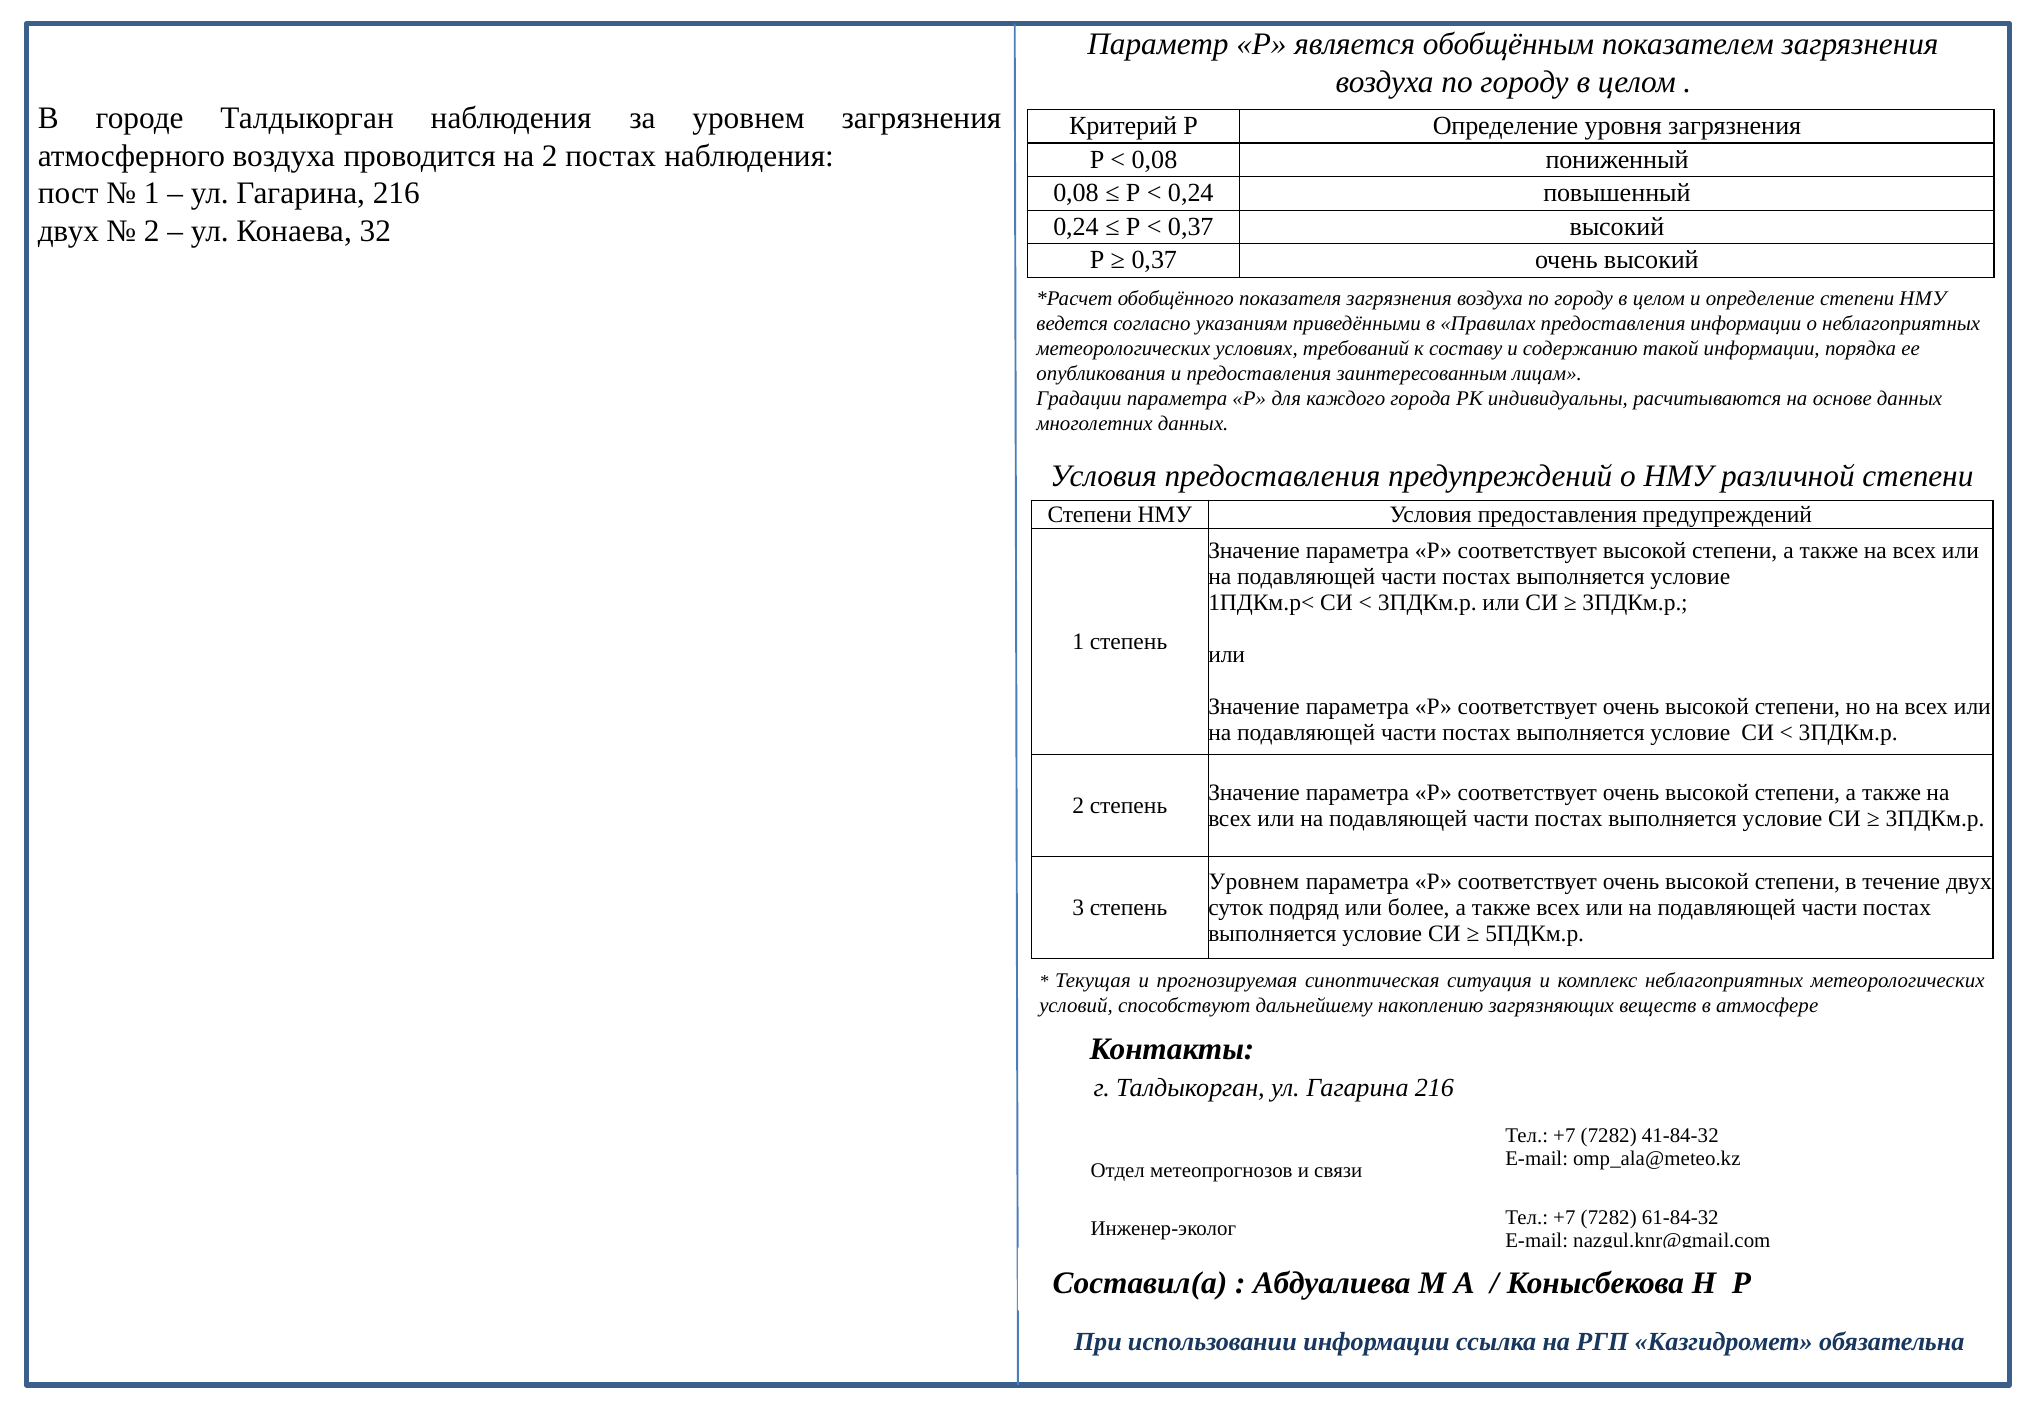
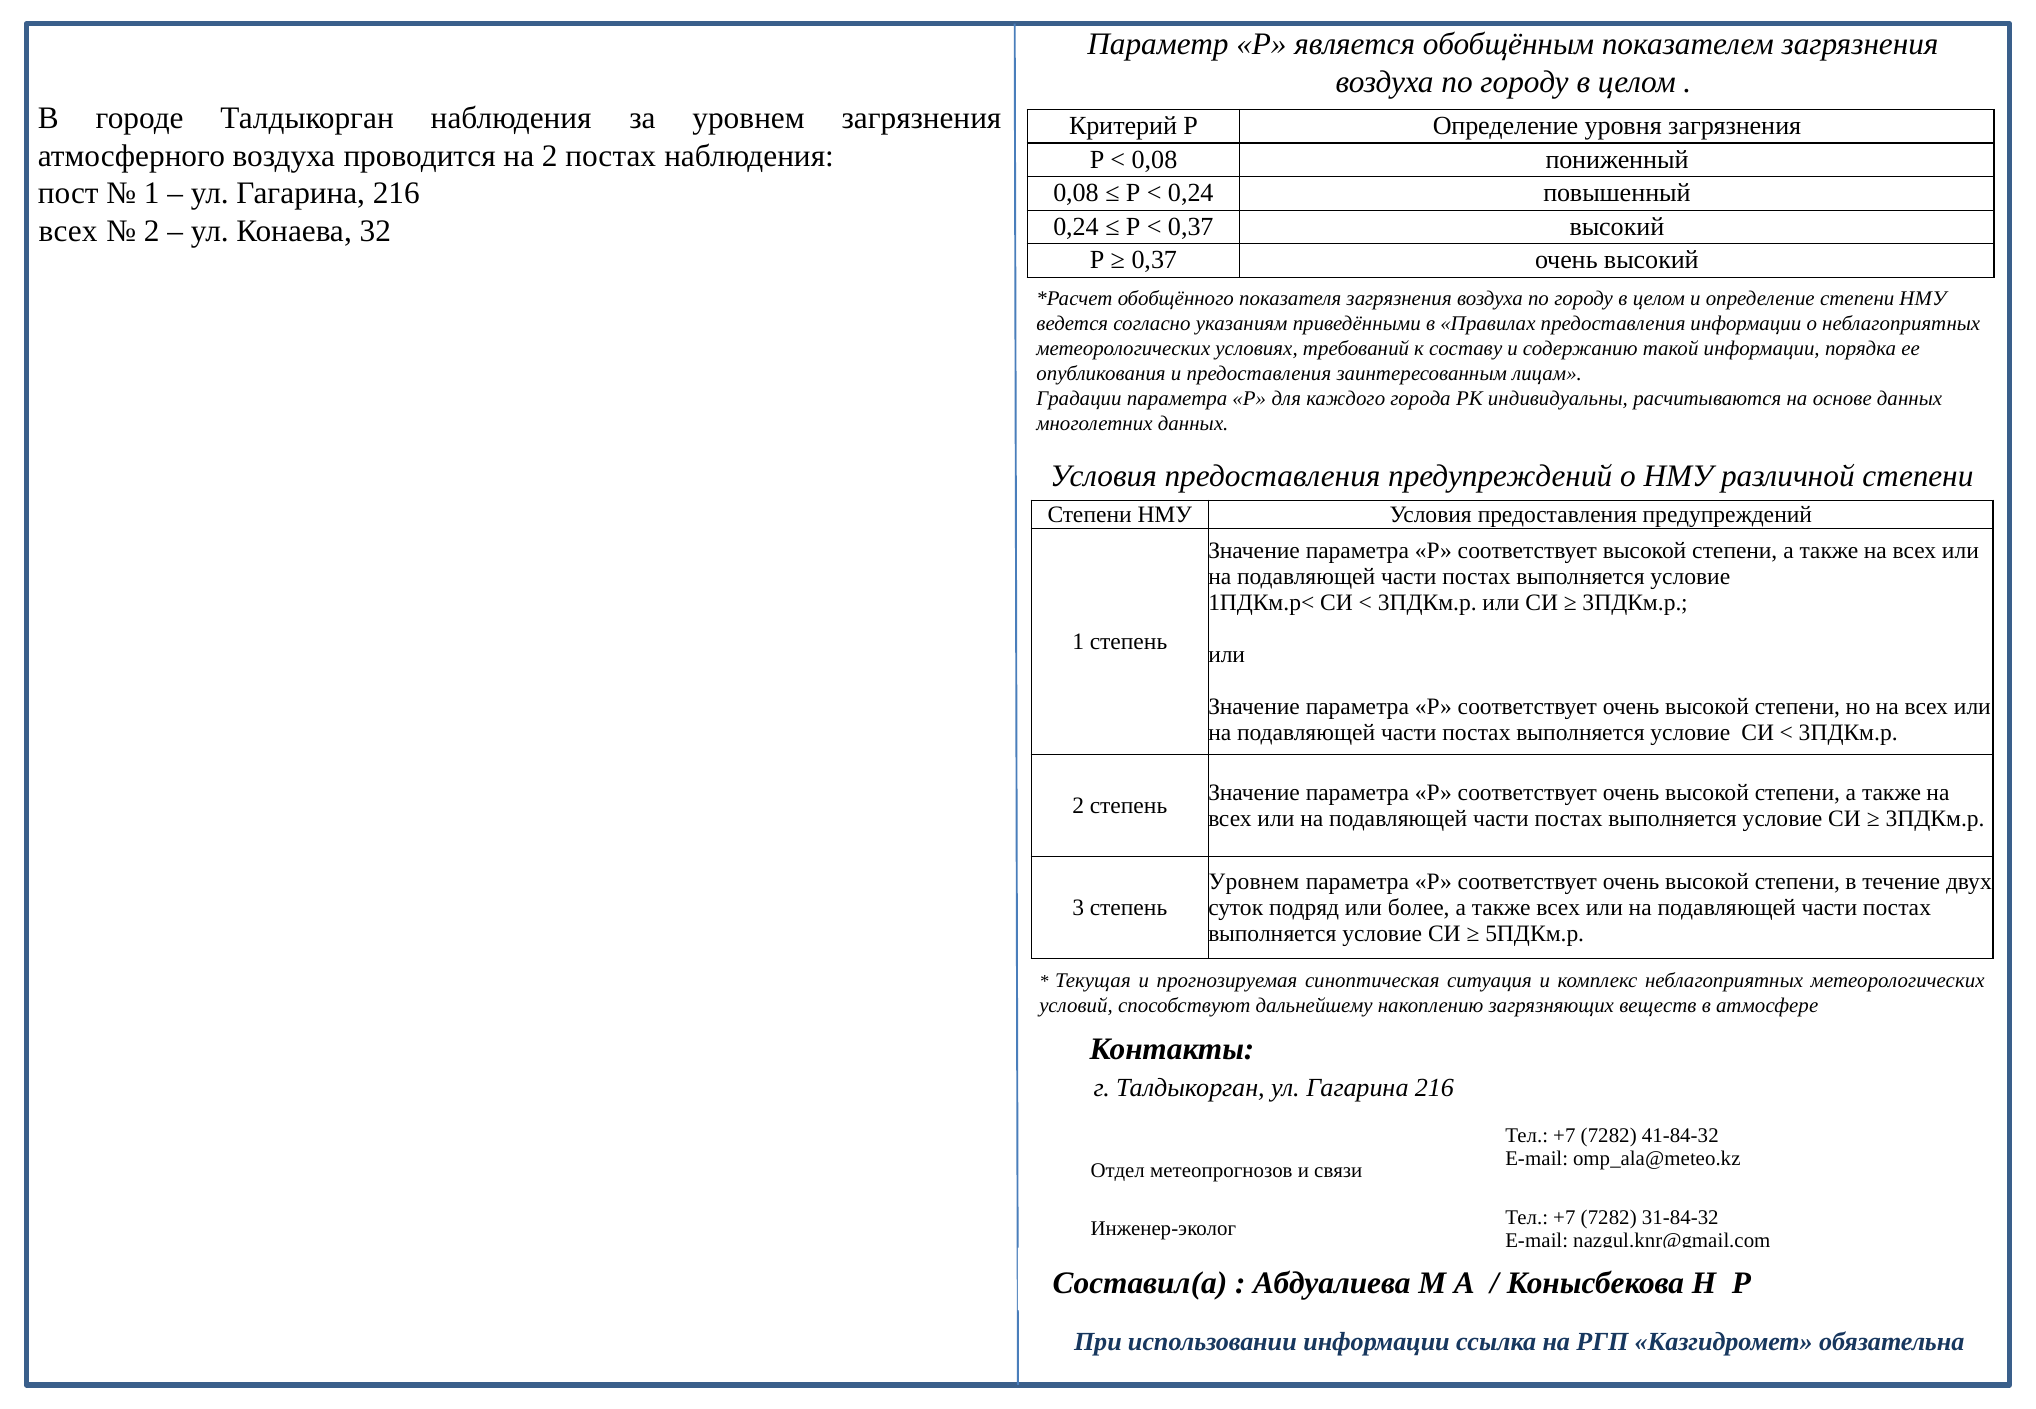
двух at (68, 231): двух -> всех
61-84-32: 61-84-32 -> 31-84-32
